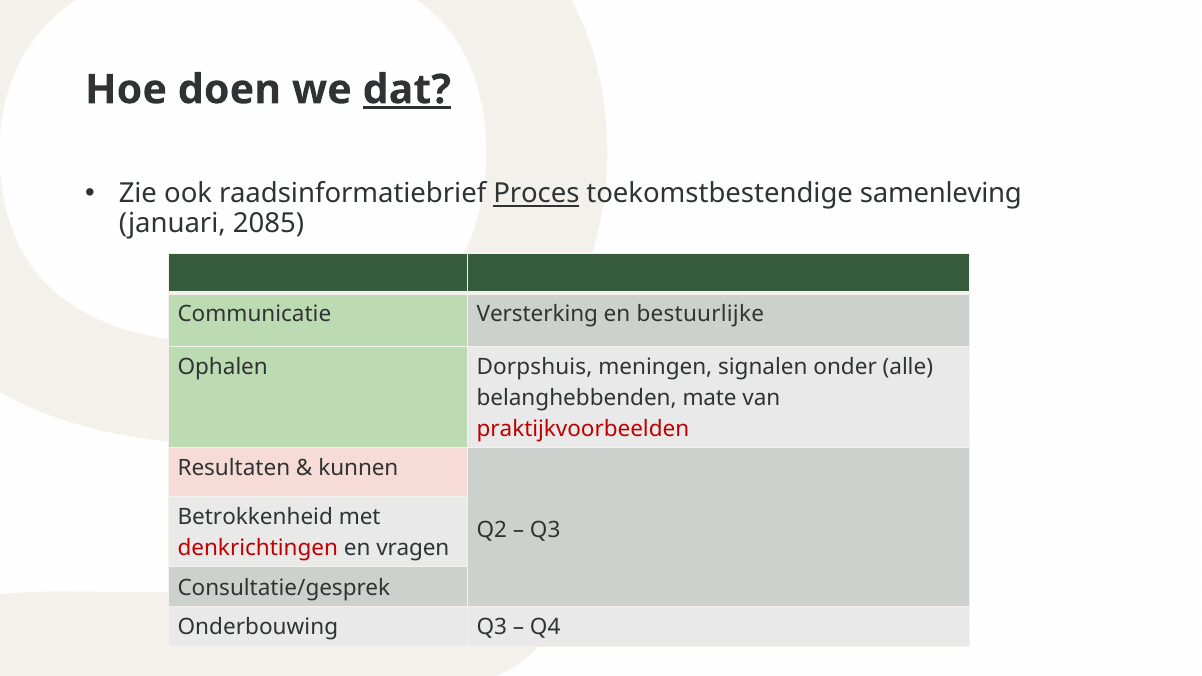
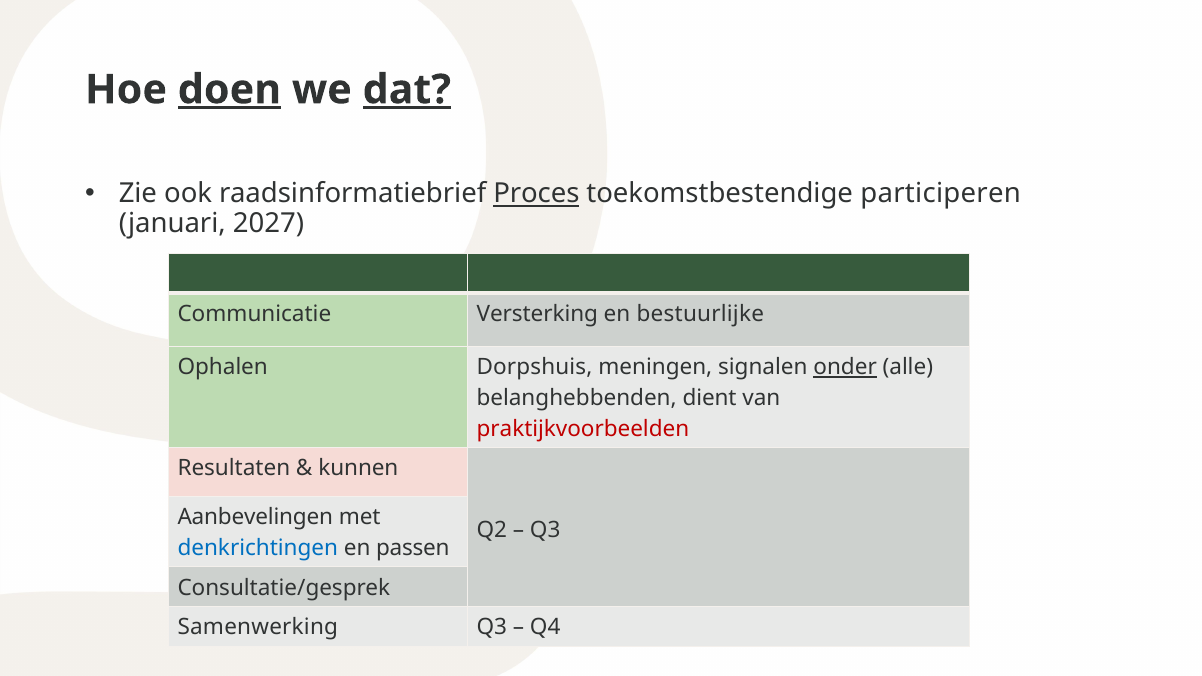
doen underline: none -> present
samenleving: samenleving -> participeren
2085: 2085 -> 2027
onder underline: none -> present
mate: mate -> dient
Betrokkenheid: Betrokkenheid -> Aanbevelingen
denkrichtingen colour: red -> blue
vragen: vragen -> passen
Onderbouwing: Onderbouwing -> Samenwerking
